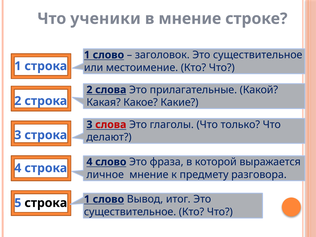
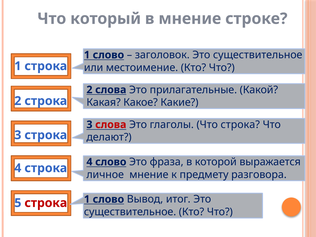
ученики: ученики -> который
Что только: только -> строка
строка at (46, 203) colour: black -> red
